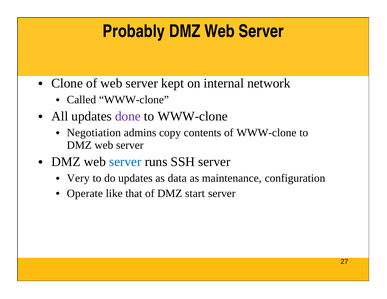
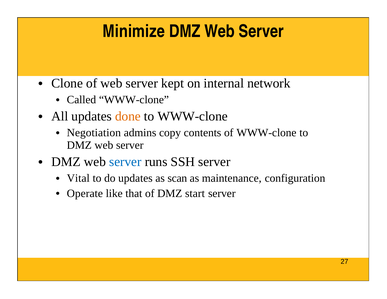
Probably: Probably -> Minimize
done colour: purple -> orange
Very: Very -> Vital
data: data -> scan
